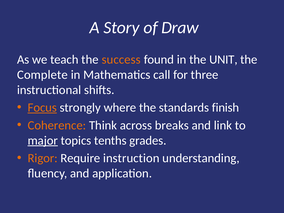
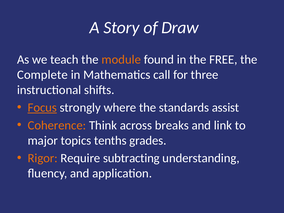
success: success -> module
UNIT: UNIT -> FREE
finish: finish -> assist
major underline: present -> none
instruction: instruction -> subtracting
